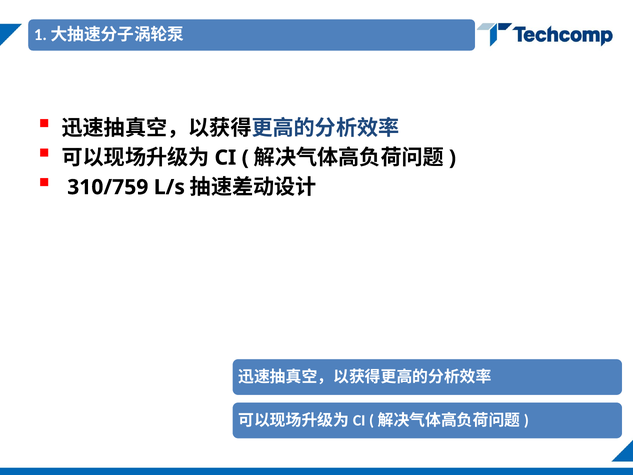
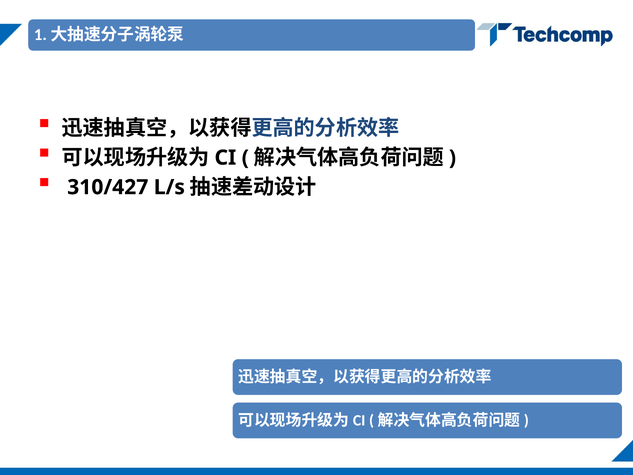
310/759: 310/759 -> 310/427
